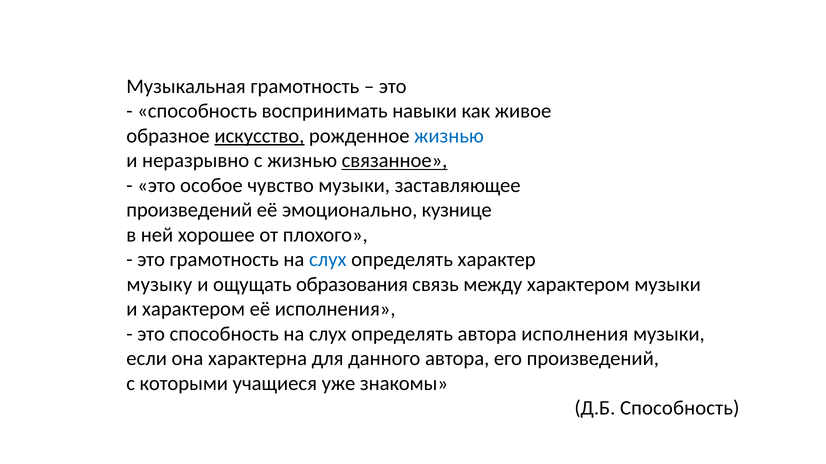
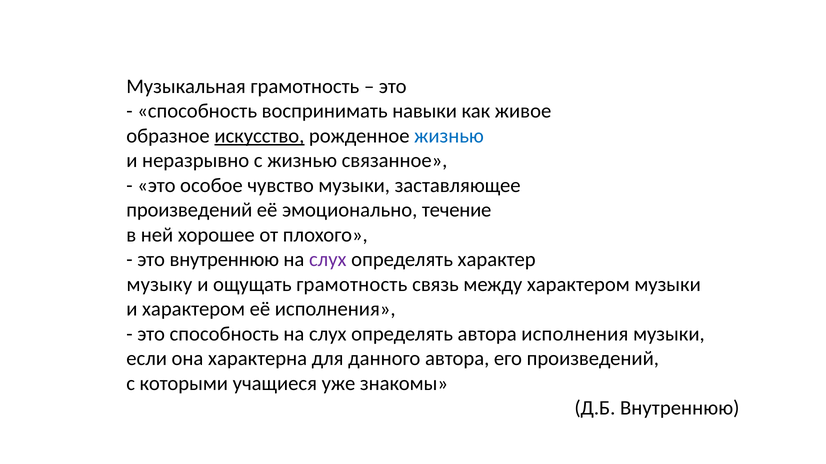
связанное underline: present -> none
кузнице: кузнице -> течение
это грамотность: грамотность -> внутреннюю
слух at (328, 260) colour: blue -> purple
ощущать образования: образования -> грамотность
Д.Б Способность: Способность -> Внутреннюю
